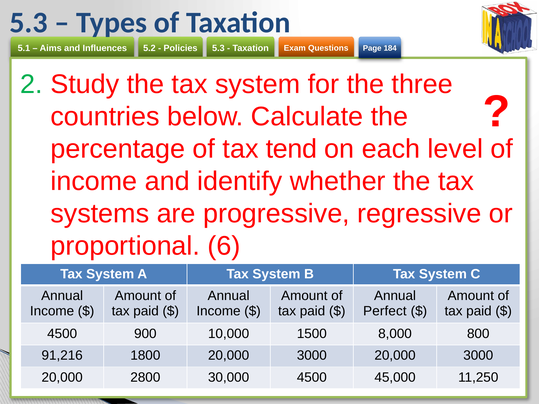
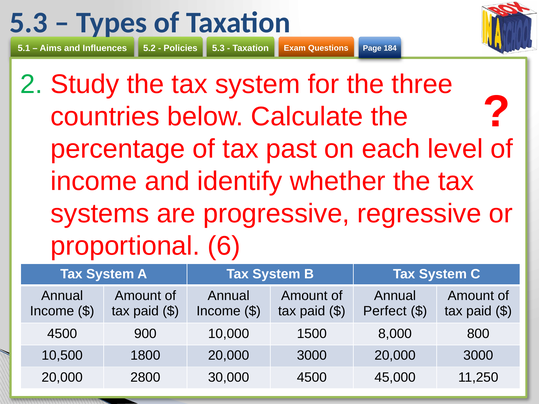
tend: tend -> past
91,216: 91,216 -> 10,500
